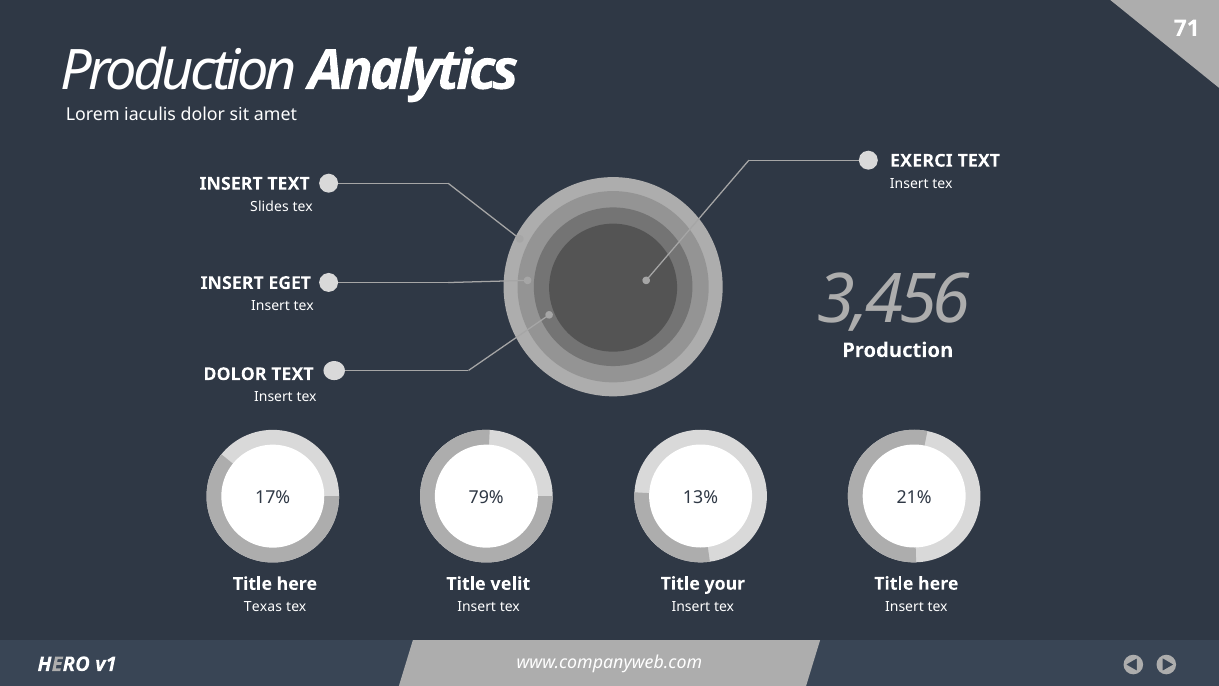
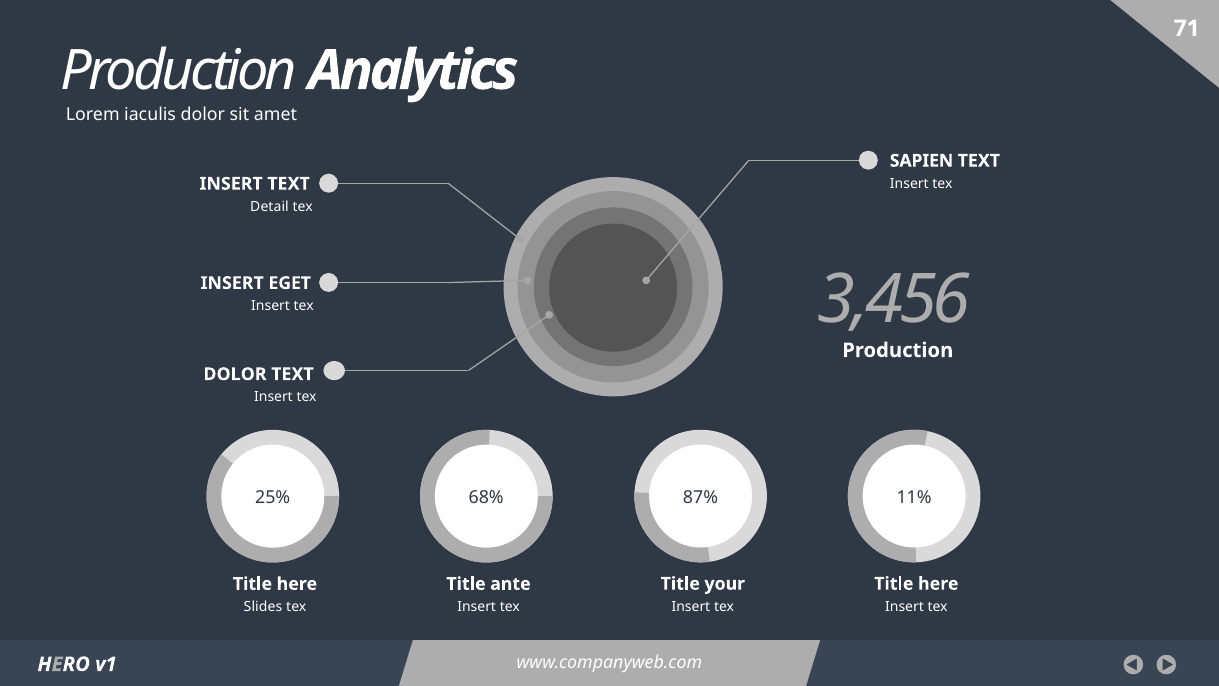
EXERCI: EXERCI -> SAPIEN
Slides: Slides -> Detail
13%: 13% -> 87%
21%: 21% -> 11%
17%: 17% -> 25%
79%: 79% -> 68%
velit: velit -> ante
Texas: Texas -> Slides
